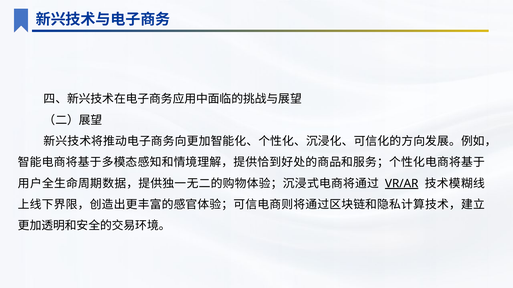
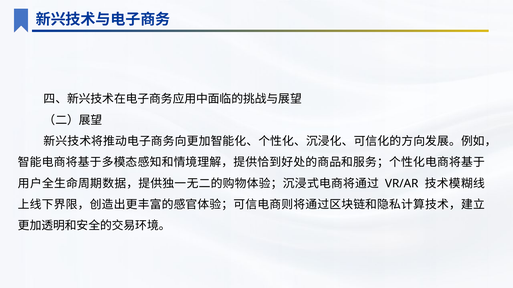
VR/AR underline: present -> none
